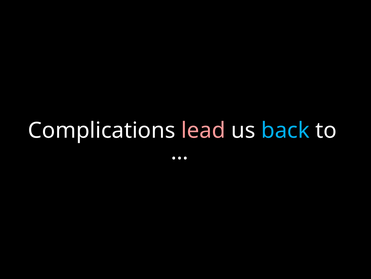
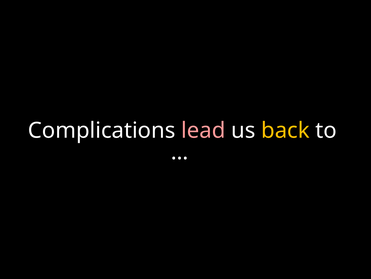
back colour: light blue -> yellow
